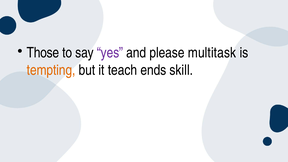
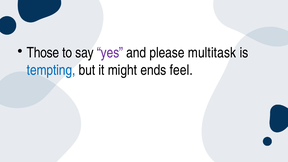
tempting colour: orange -> blue
teach: teach -> might
skill: skill -> feel
